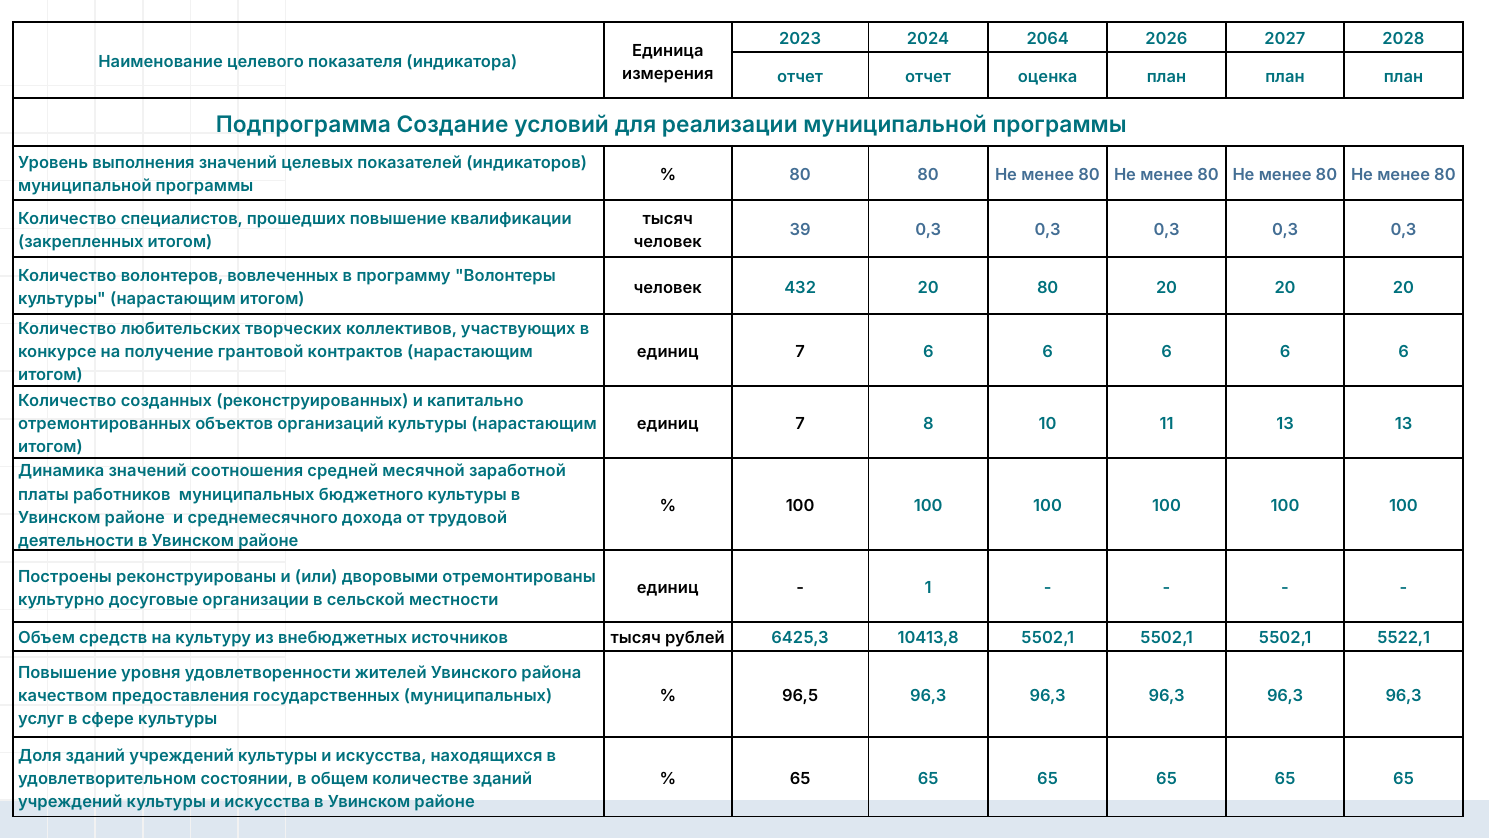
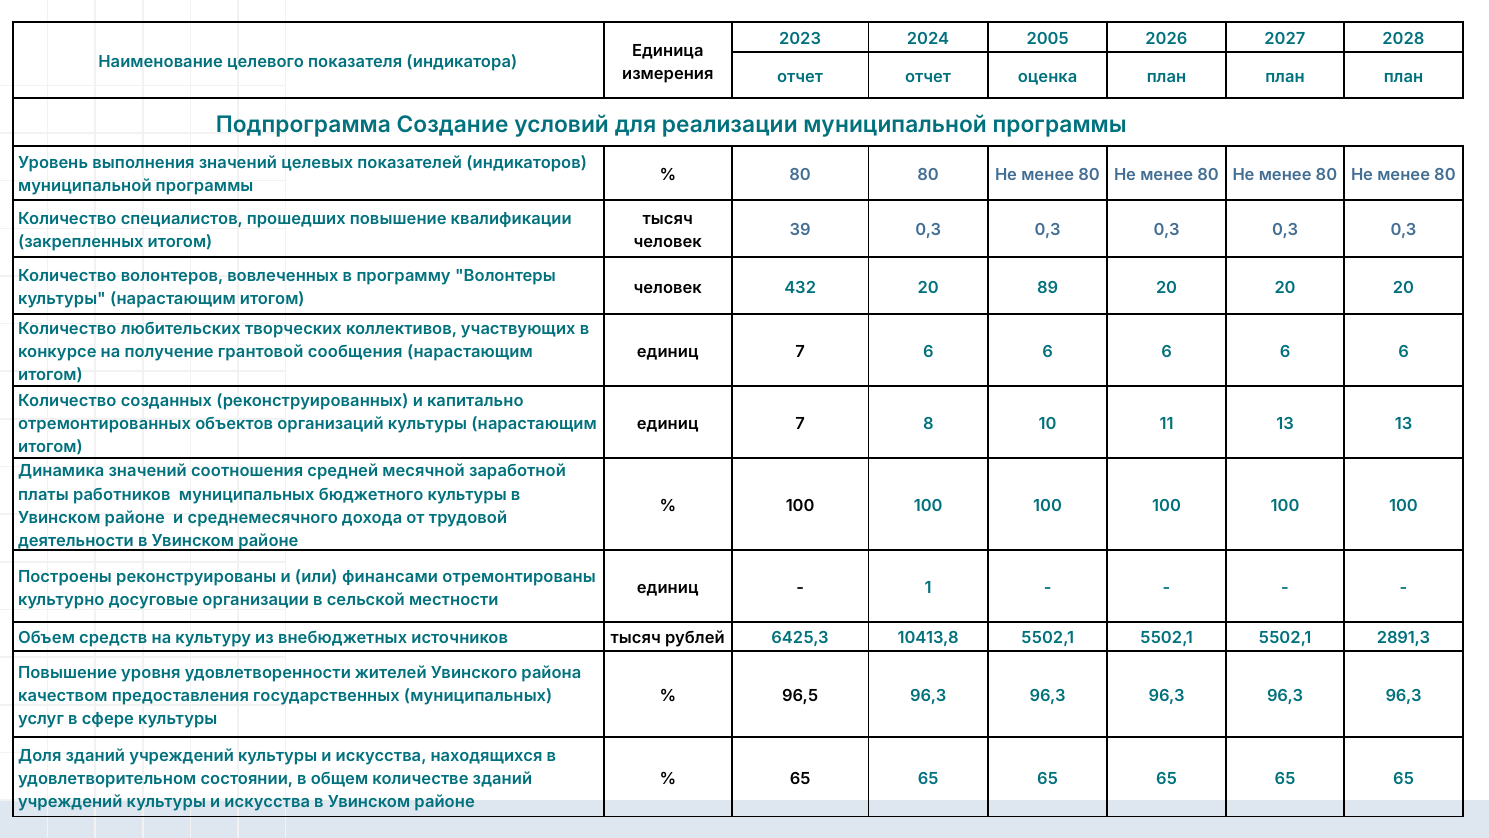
2064: 2064 -> 2005
20 80: 80 -> 89
контрактов: контрактов -> сообщения
дворовыми: дворовыми -> финансами
5522,1: 5522,1 -> 2891,3
